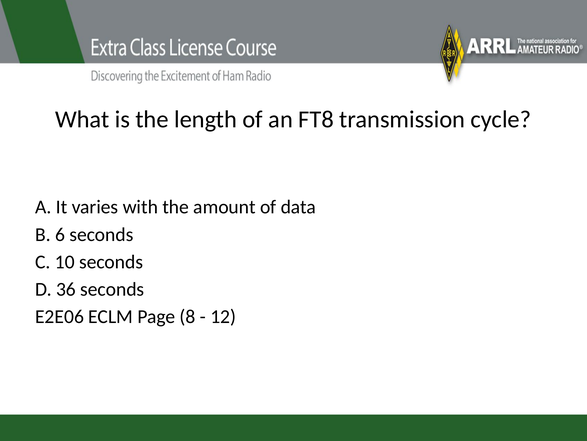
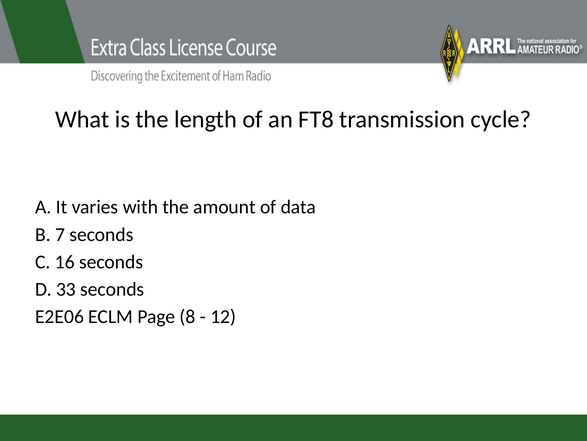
6: 6 -> 7
10: 10 -> 16
36: 36 -> 33
